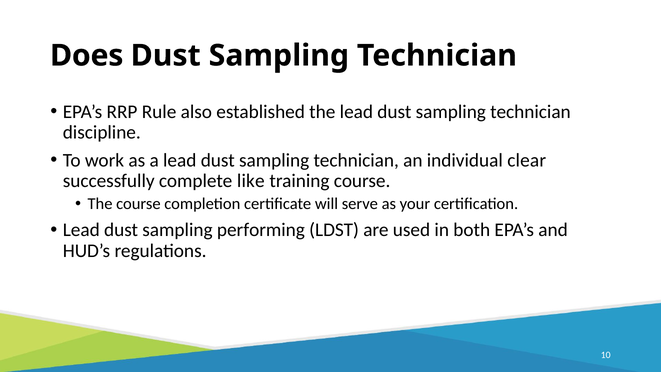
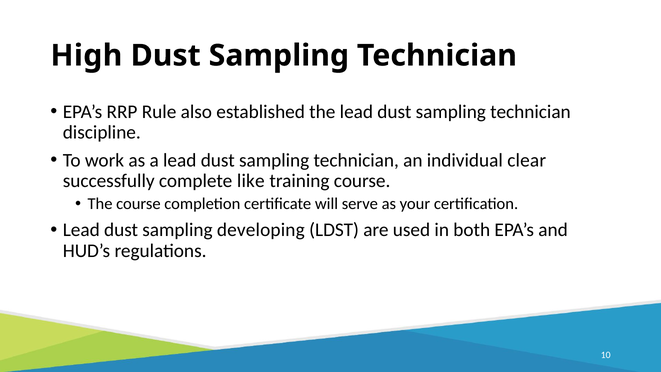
Does: Does -> High
performing: performing -> developing
